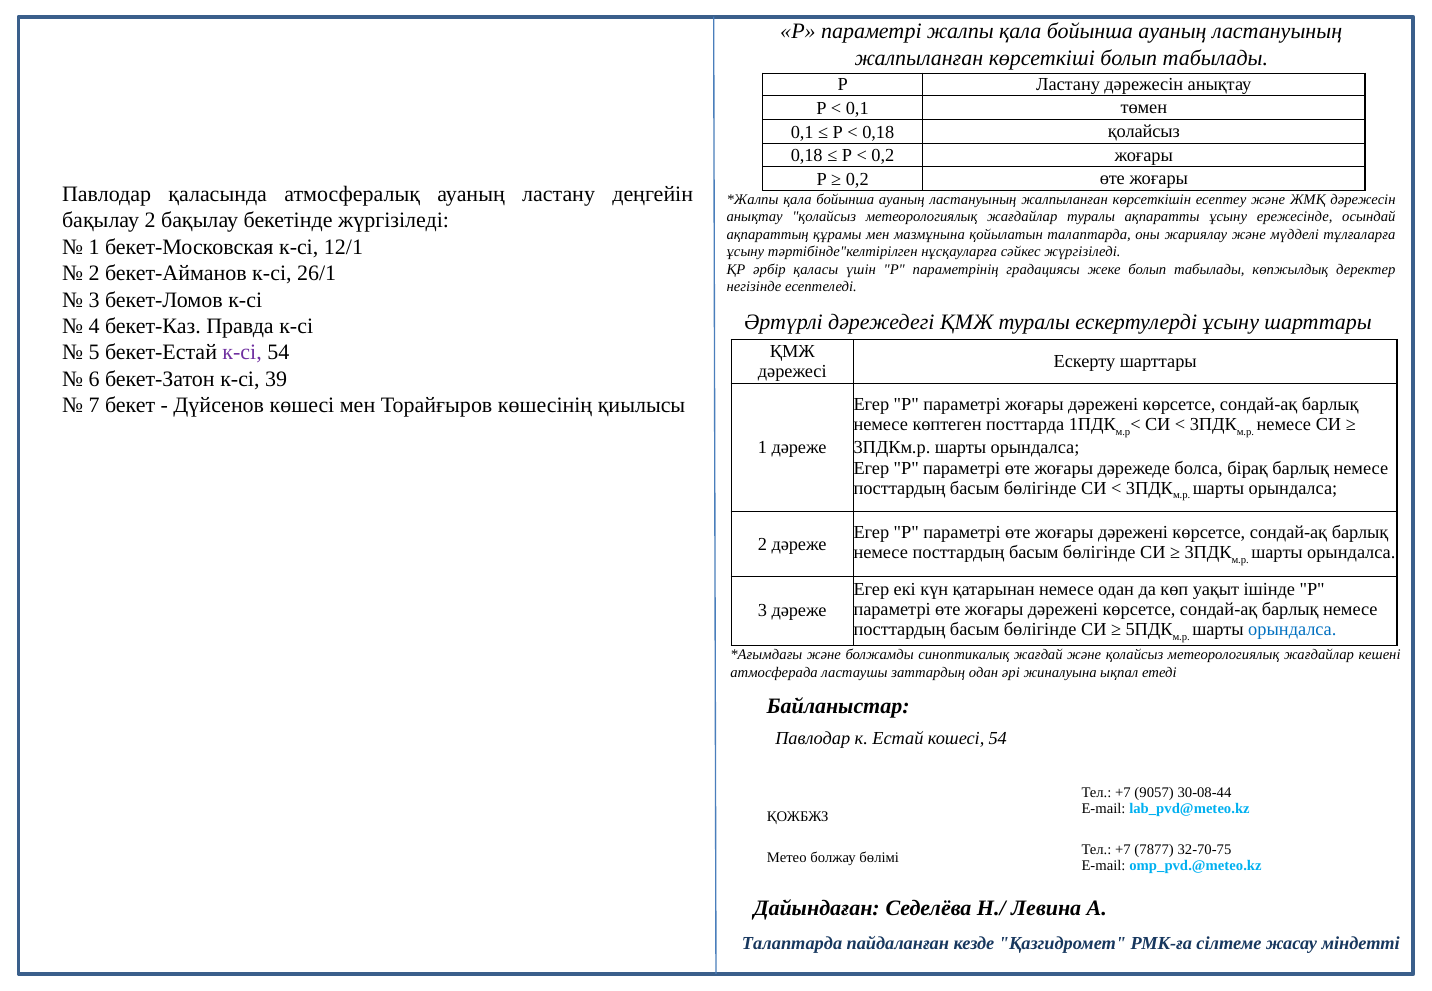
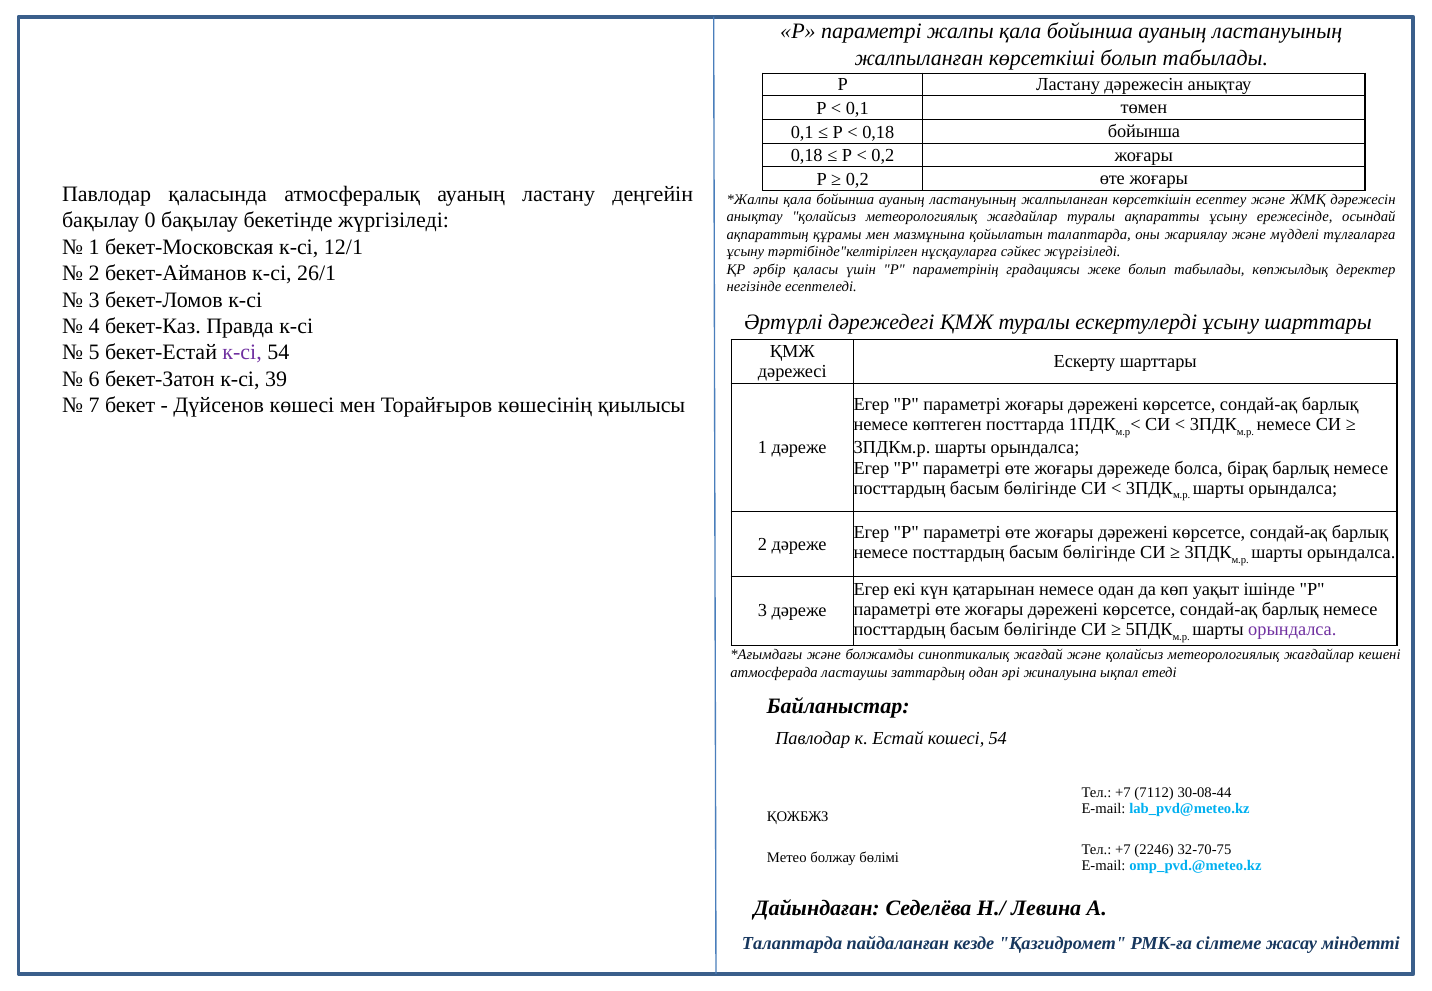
0,18 қолайсыз: қолайсыз -> бойынша
бақылау 2: 2 -> 0
орындалса at (1292, 630) colour: blue -> purple
9057: 9057 -> 7112
7877: 7877 -> 2246
